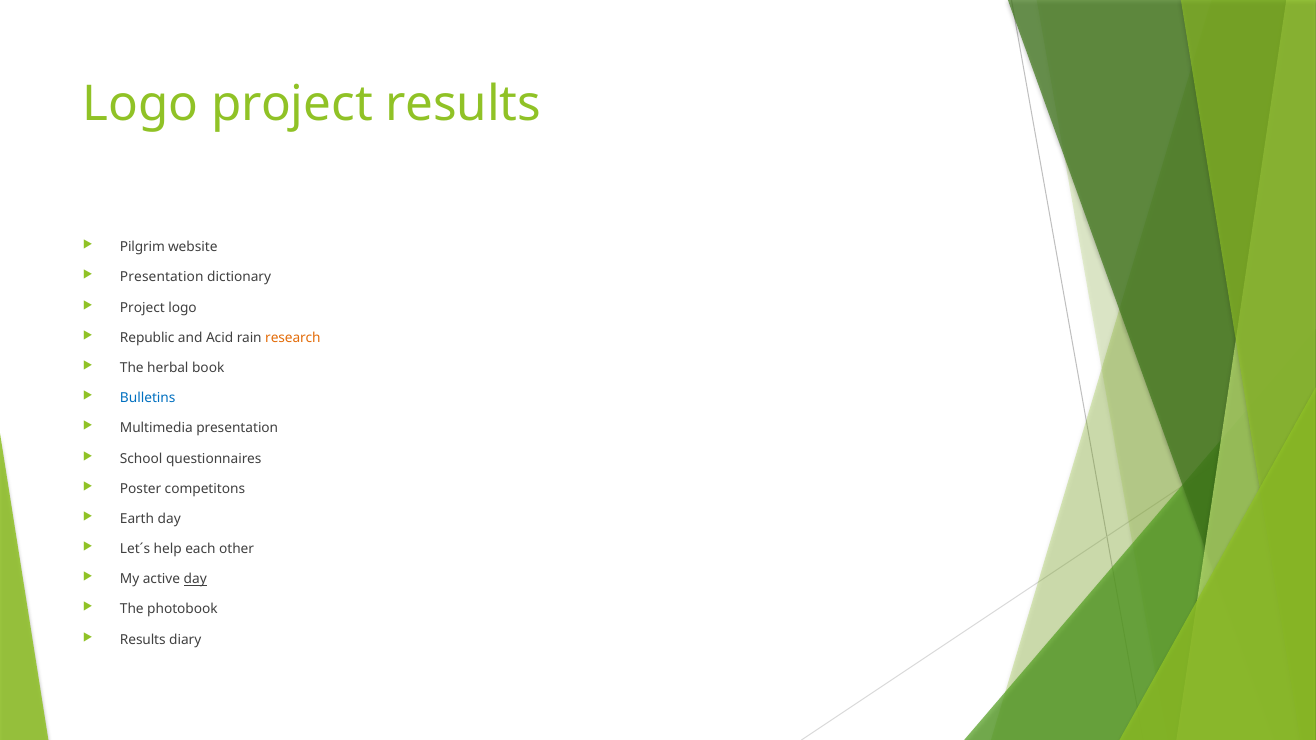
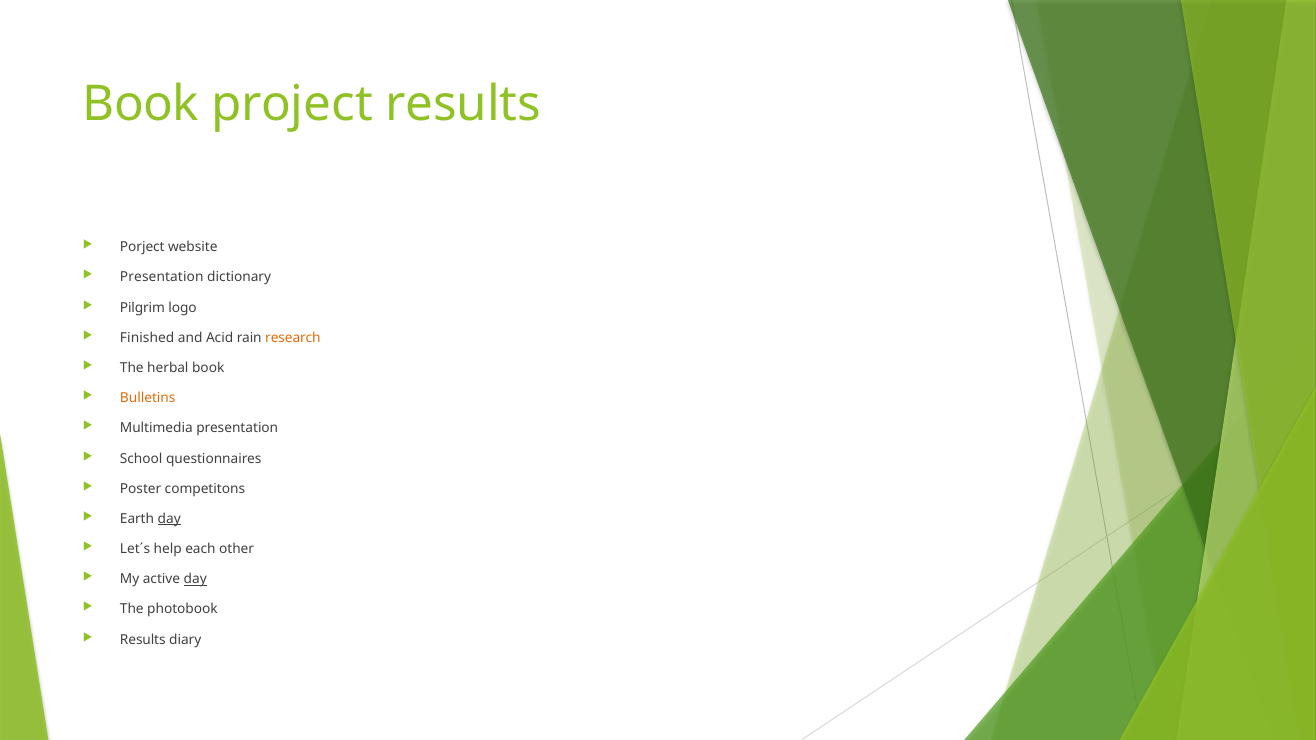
Logo at (141, 104): Logo -> Book
Pilgrim: Pilgrim -> Porject
Project at (142, 308): Project -> Pilgrim
Republic: Republic -> Finished
Bulletins colour: blue -> orange
day at (169, 519) underline: none -> present
